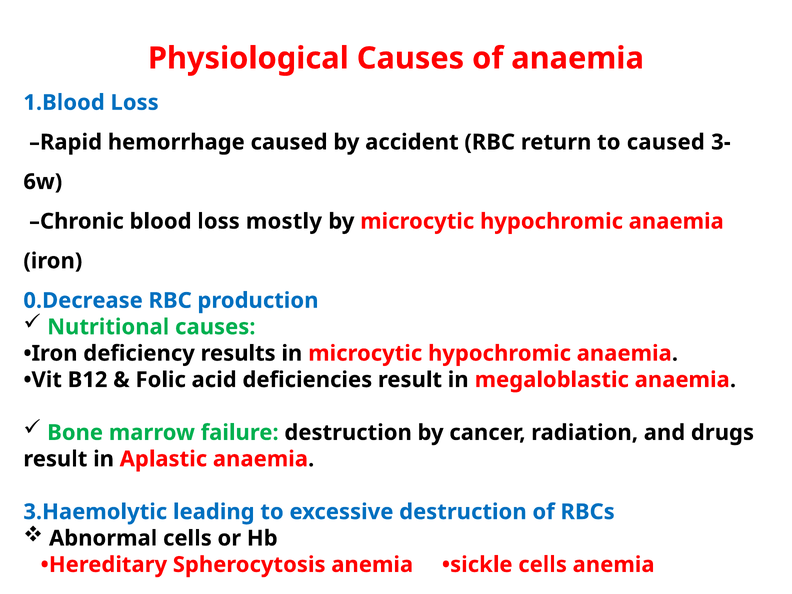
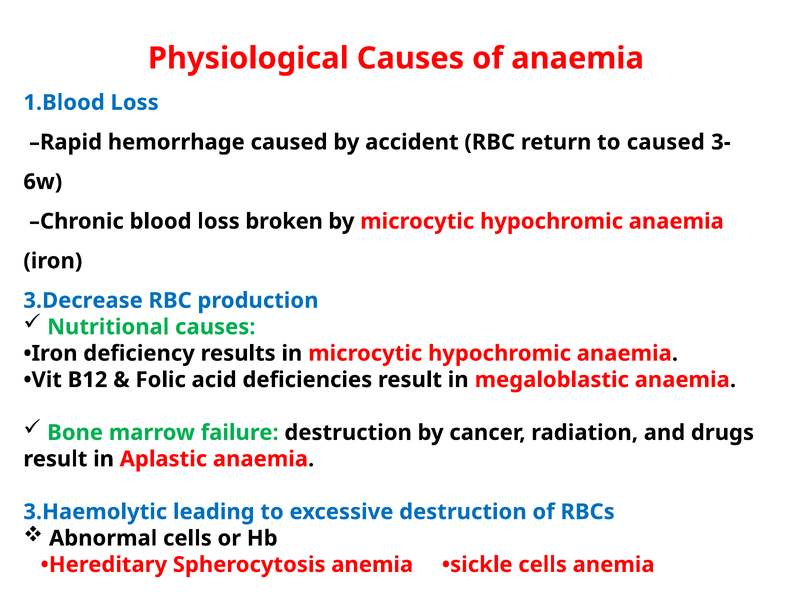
mostly: mostly -> broken
0.Decrease: 0.Decrease -> 3.Decrease
